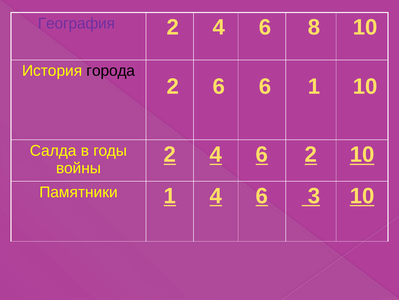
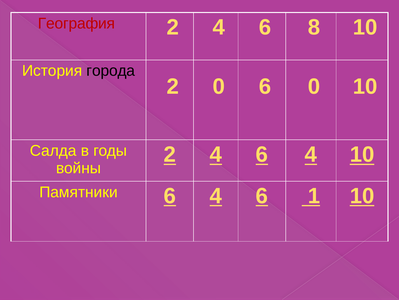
География colour: purple -> red
2 6: 6 -> 0
6 1: 1 -> 0
4 6 2: 2 -> 4
Памятники 1: 1 -> 6
3: 3 -> 1
